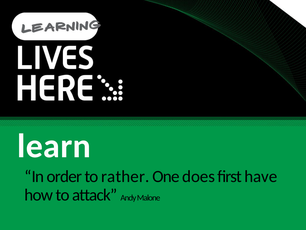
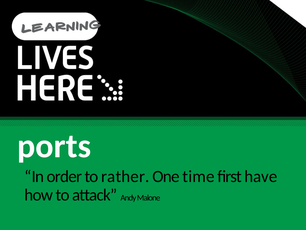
learn: learn -> ports
does: does -> time
